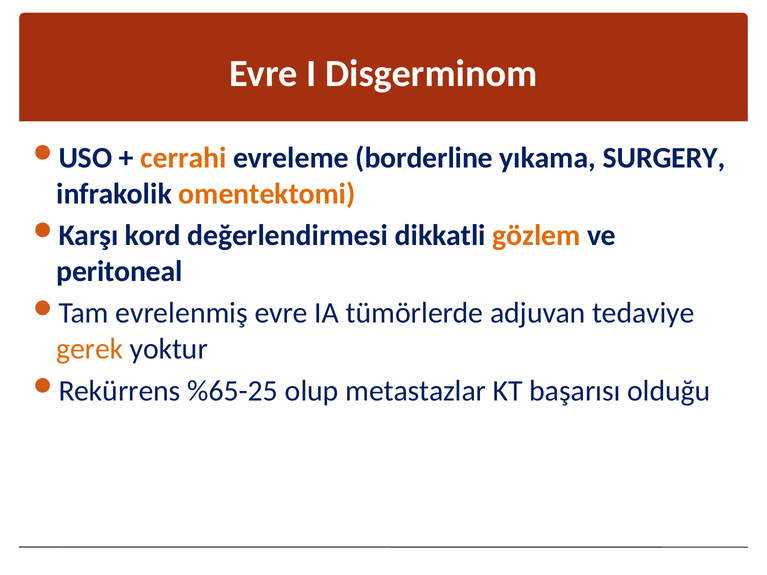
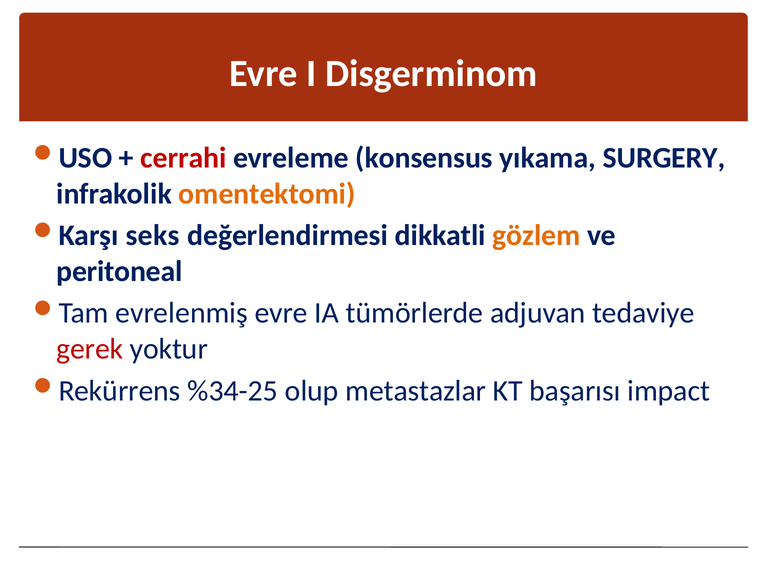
cerrahi colour: orange -> red
borderline: borderline -> konsensus
kord: kord -> seks
gerek colour: orange -> red
%65-25: %65-25 -> %34-25
olduğu: olduğu -> impact
